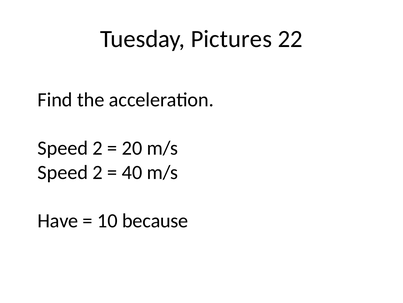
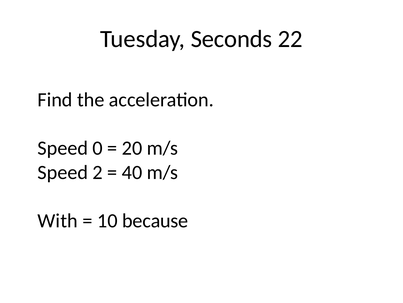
Pictures: Pictures -> Seconds
2 at (98, 148): 2 -> 0
Have: Have -> With
